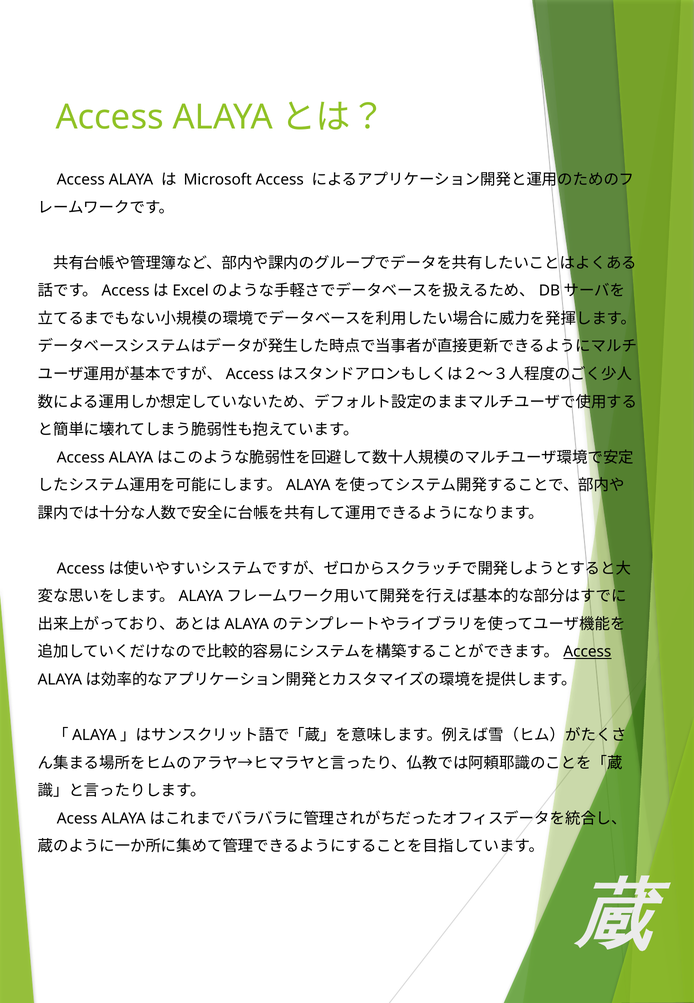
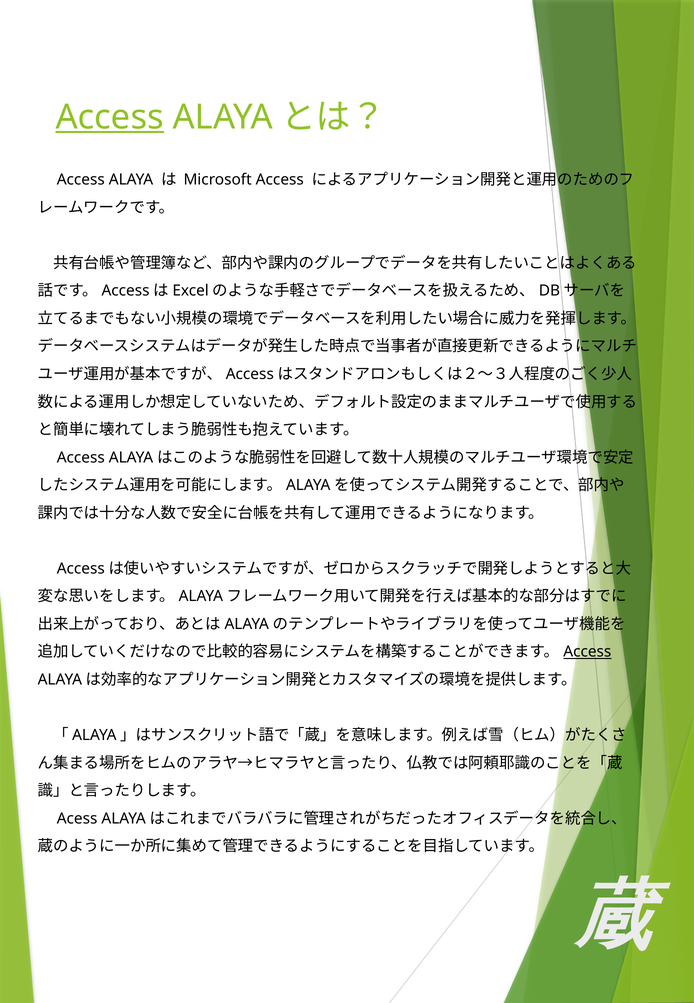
Access at (110, 117) underline: none -> present
